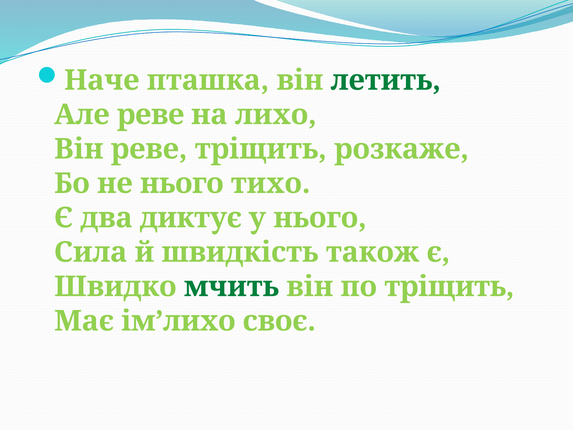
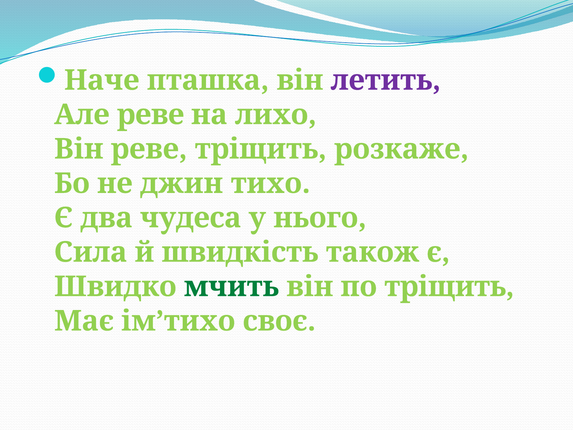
летить colour: green -> purple
не нього: нього -> джин
диктує: диктує -> чудеса
ім’лихо: ім’лихо -> ім’тихо
